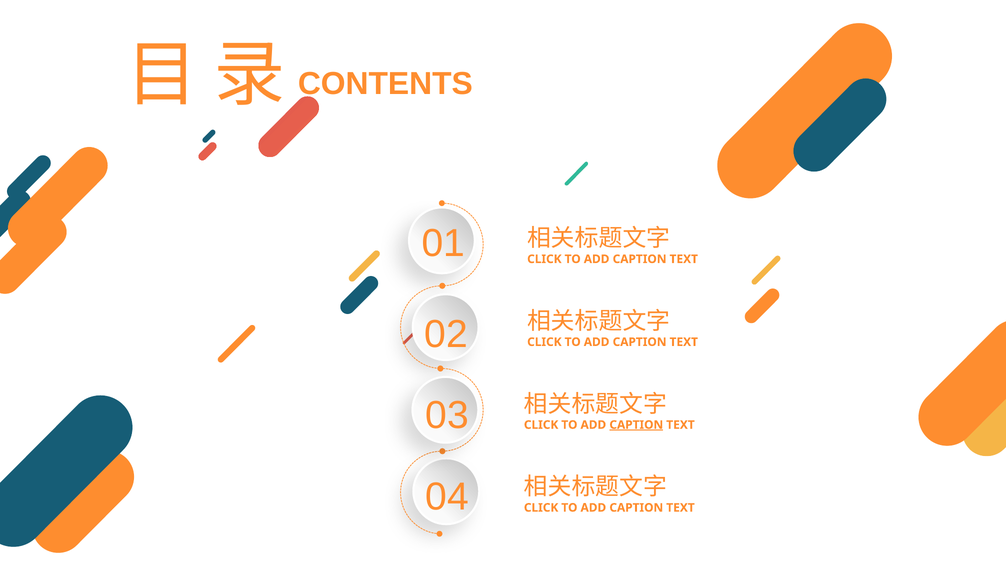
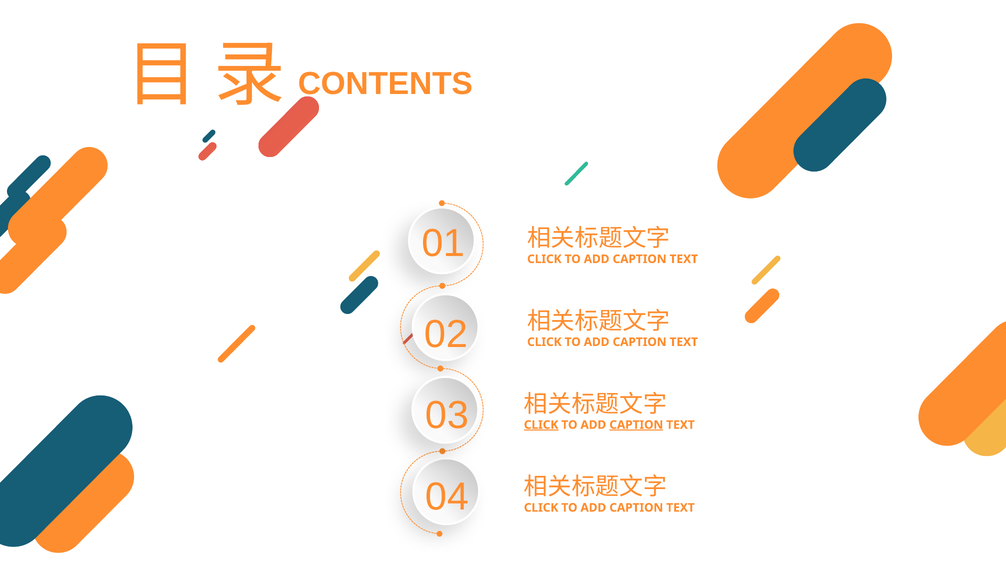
CLICK at (541, 425) underline: none -> present
